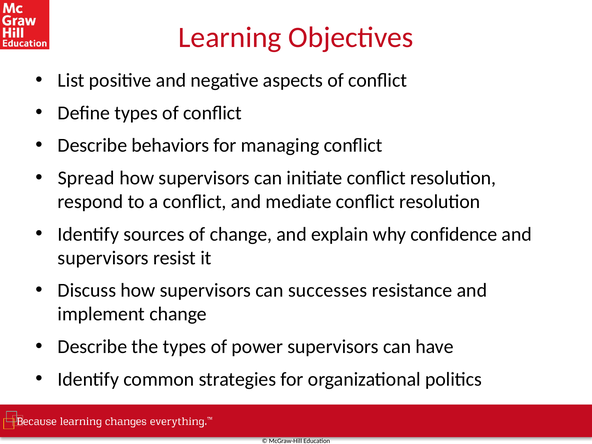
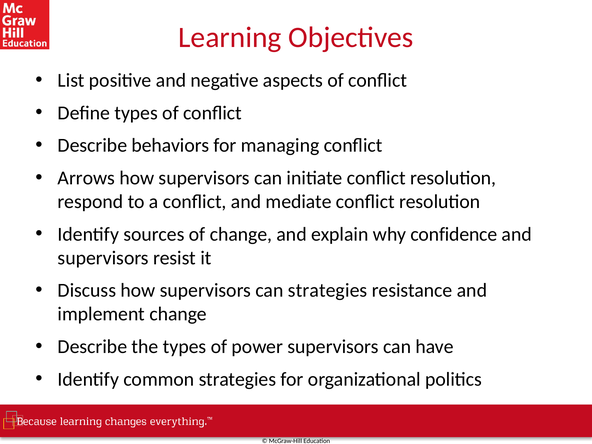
Spread: Spread -> Arrows
can successes: successes -> strategies
